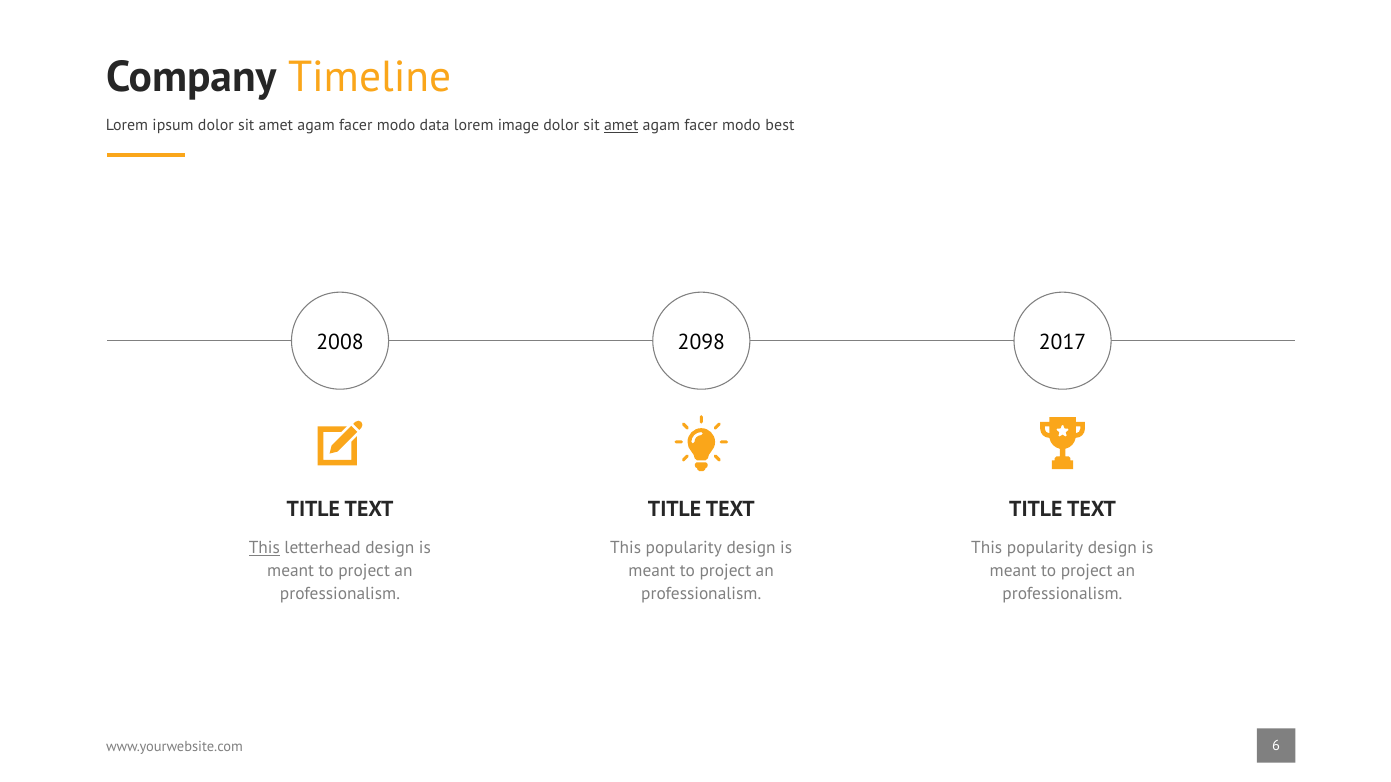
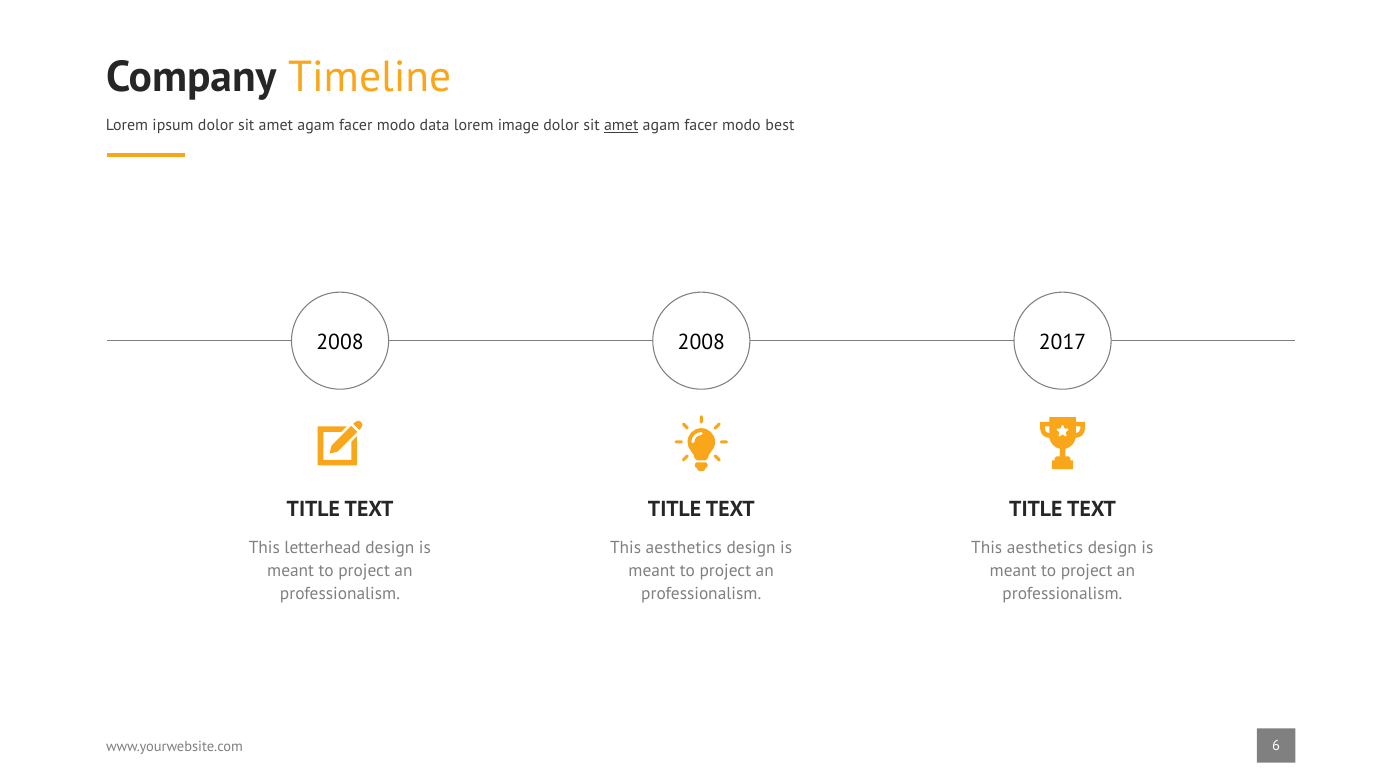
2008 2098: 2098 -> 2008
This at (264, 548) underline: present -> none
popularity at (684, 548): popularity -> aesthetics
popularity at (1045, 548): popularity -> aesthetics
